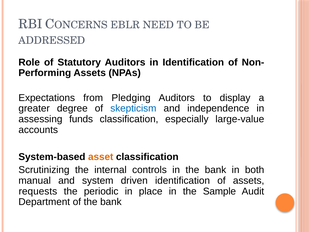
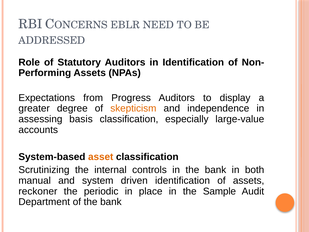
Pledging: Pledging -> Progress
skepticism colour: blue -> orange
funds: funds -> basis
requests: requests -> reckoner
